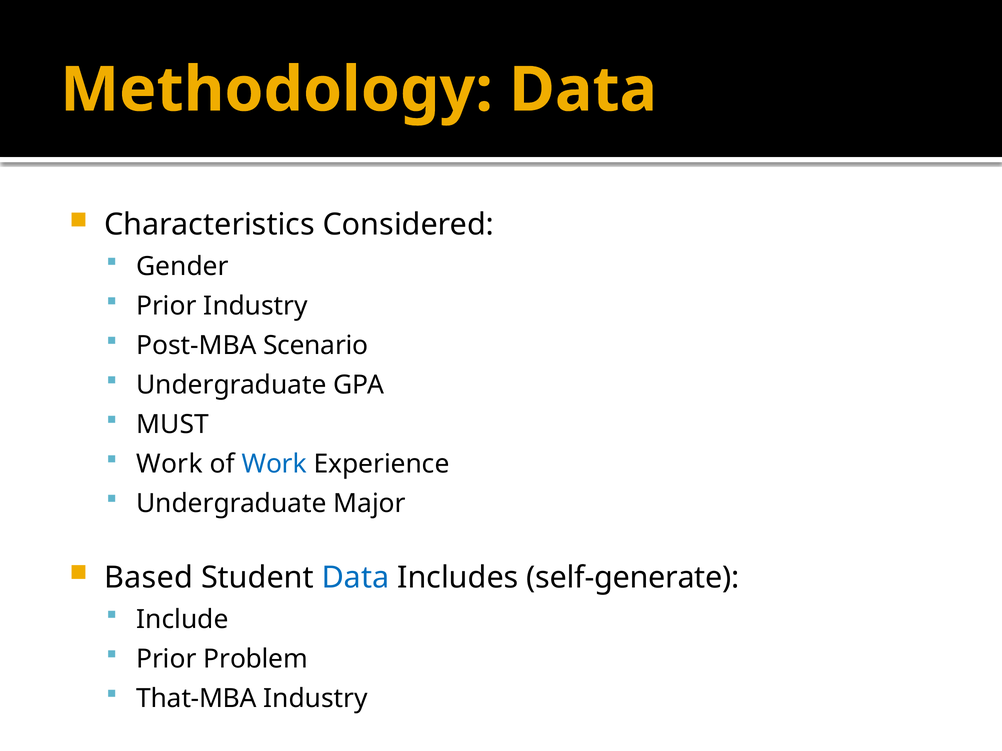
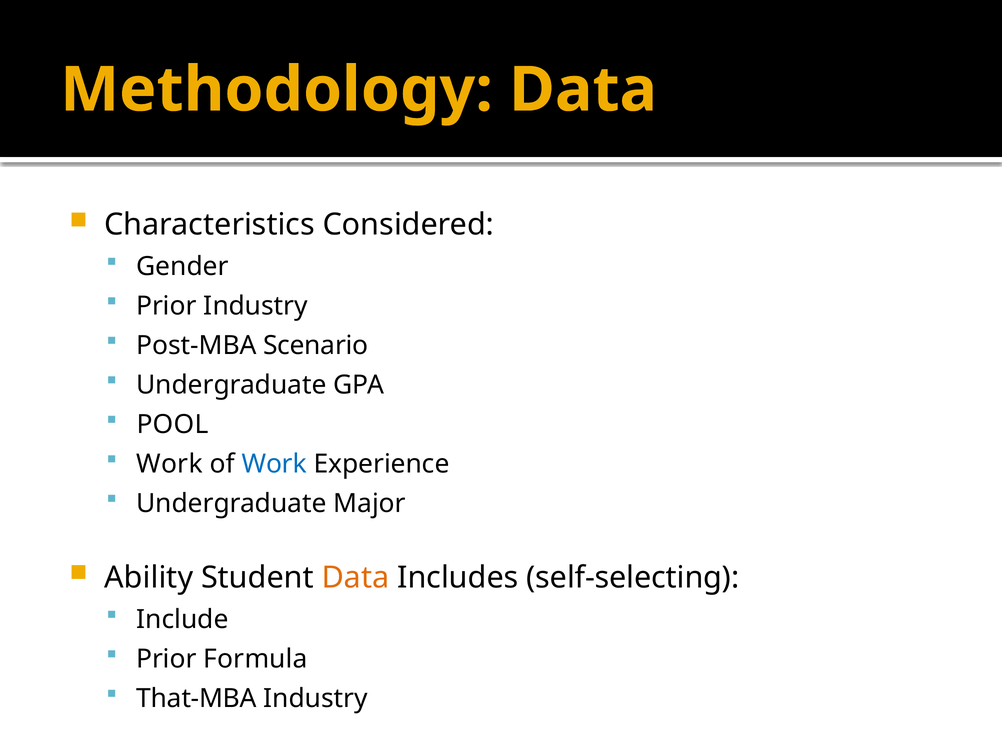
MUST: MUST -> POOL
Based: Based -> Ability
Data at (355, 578) colour: blue -> orange
self-generate: self-generate -> self-selecting
Problem: Problem -> Formula
